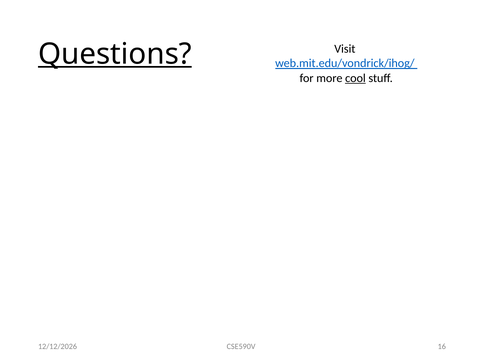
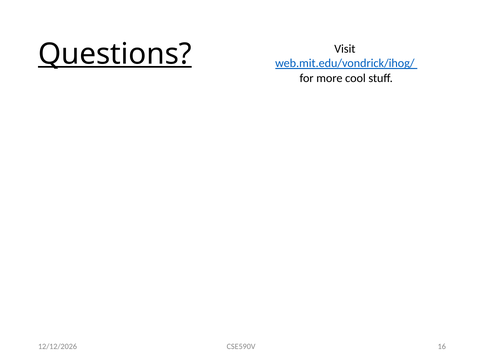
cool underline: present -> none
